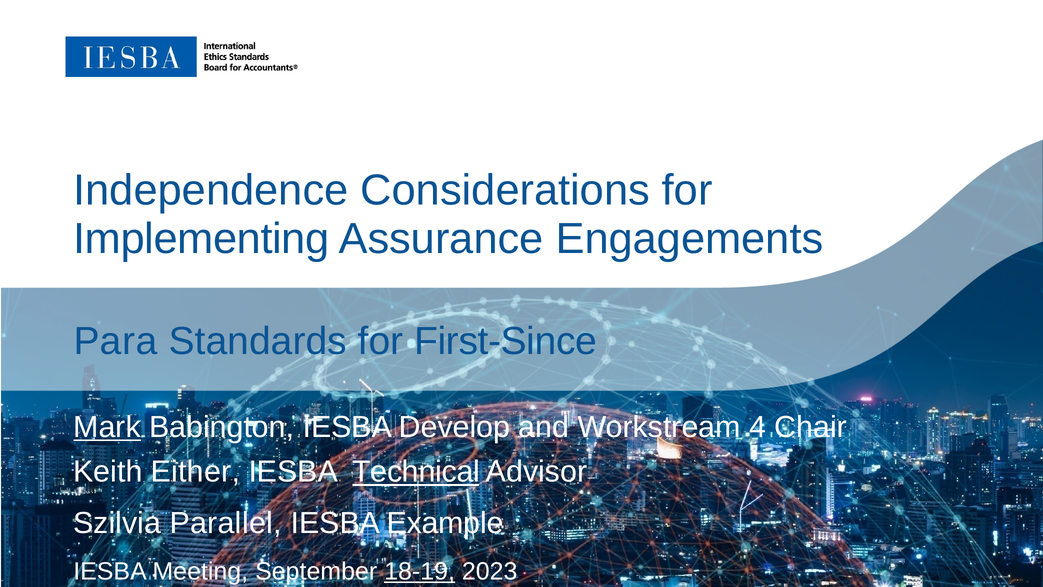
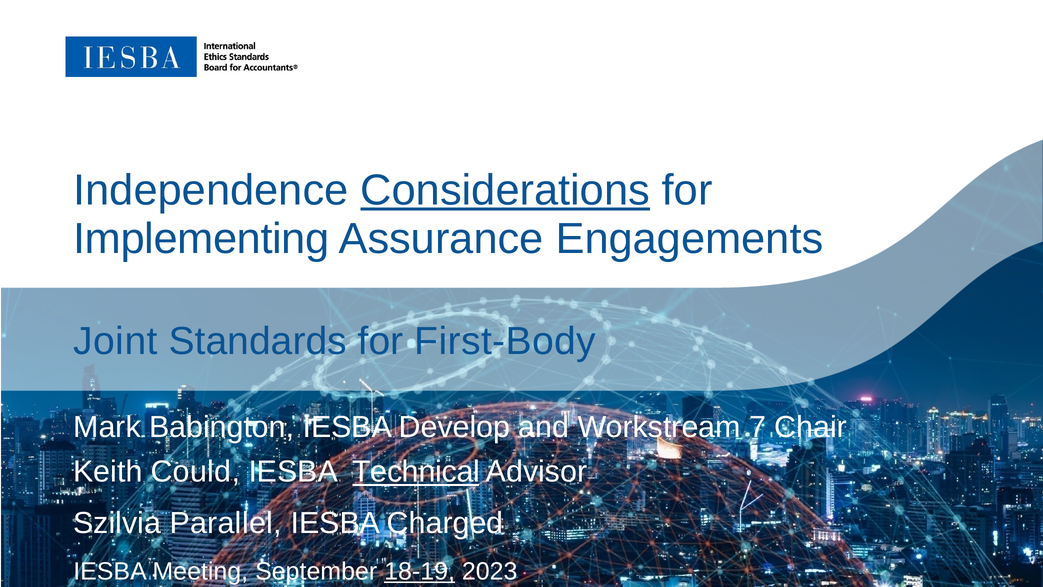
Considerations underline: none -> present
Para: Para -> Joint
First-Since: First-Since -> First-Body
Mark underline: present -> none
4: 4 -> 7
Either: Either -> Could
Example: Example -> Charged
